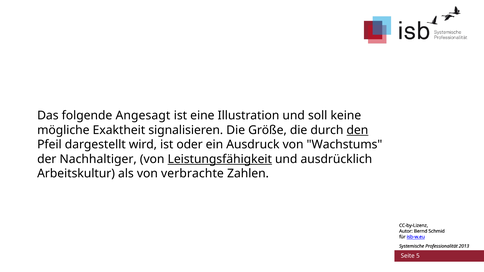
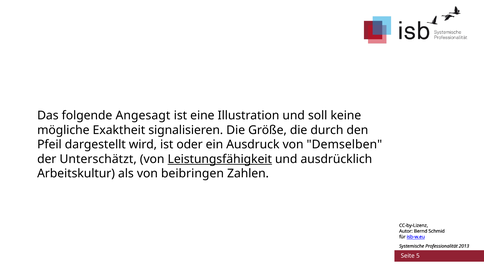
den underline: present -> none
Wachstums: Wachstums -> Demselben
Nachhaltiger: Nachhaltiger -> Unterschätzt
verbrachte: verbrachte -> beibringen
